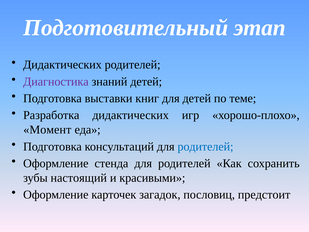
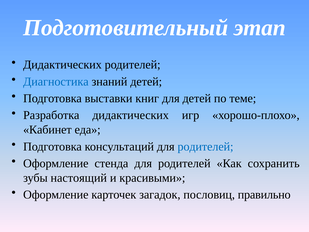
Диагностика colour: purple -> blue
Момент: Момент -> Кабинет
предстоит: предстоит -> правильно
